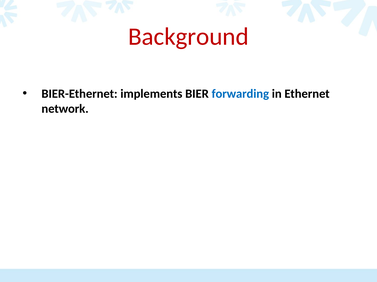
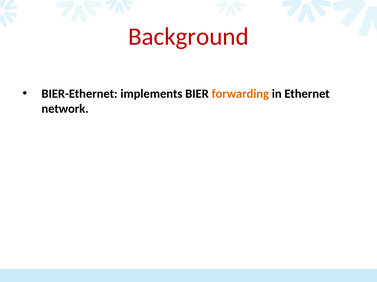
forwarding colour: blue -> orange
